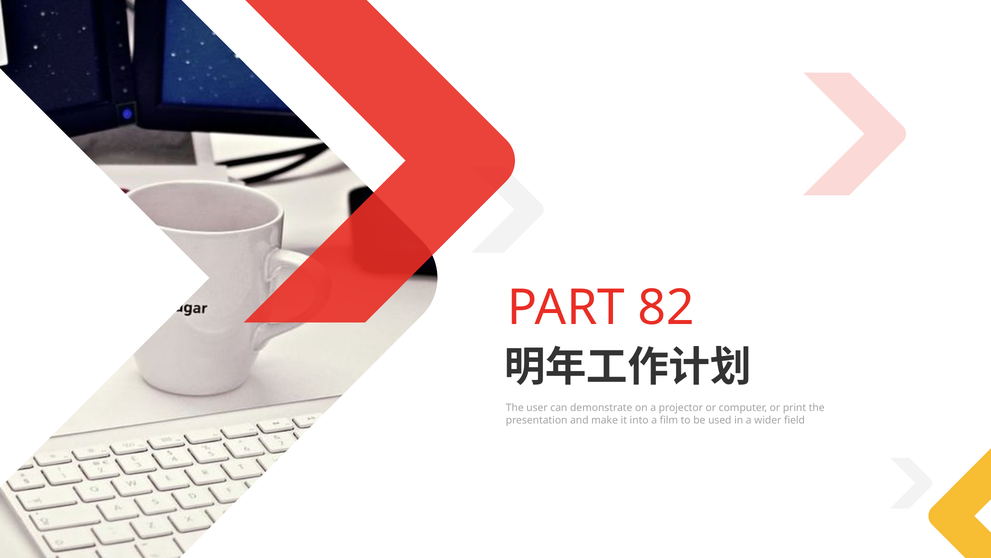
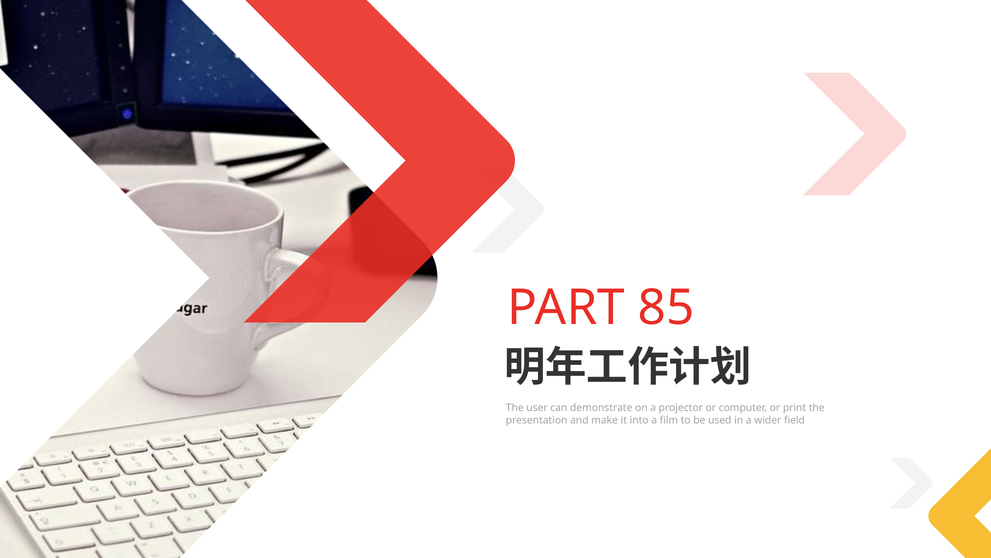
82: 82 -> 85
